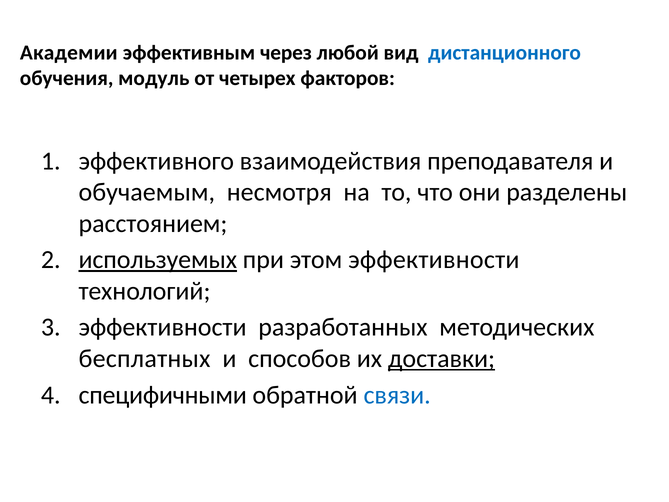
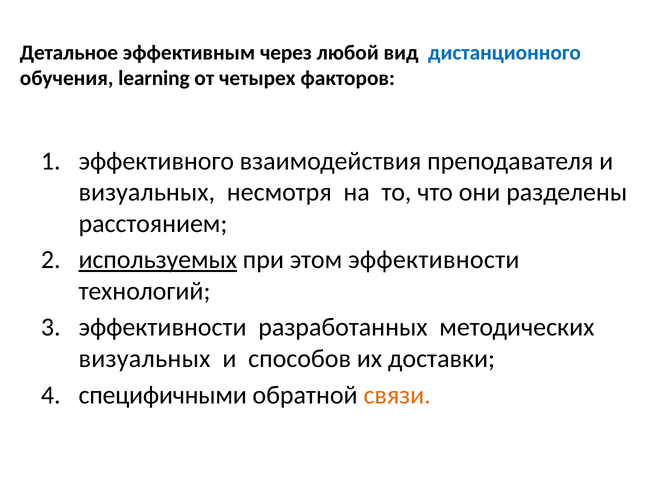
Академии: Академии -> Детальное
модуль: модуль -> learning
обучаемым at (147, 192): обучаемым -> визуальных
бесплатных at (145, 358): бесплатных -> визуальных
доставки underline: present -> none
связи colour: blue -> orange
